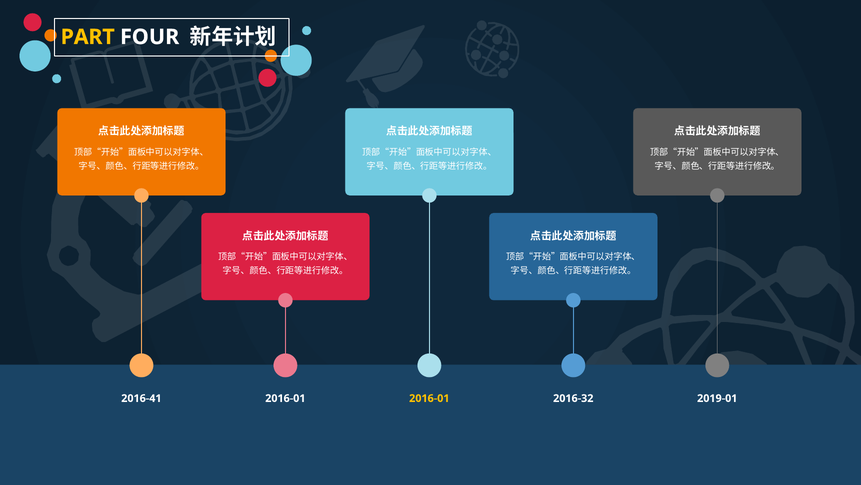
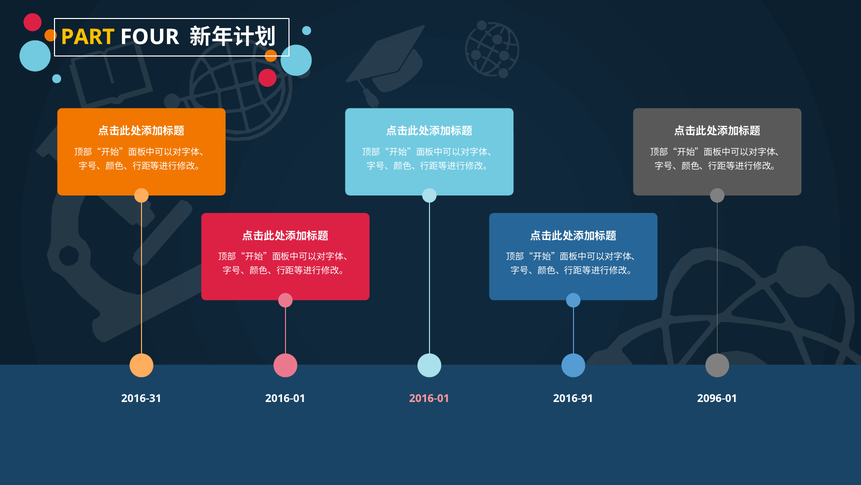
2016-41: 2016-41 -> 2016-31
2016-01 at (429, 398) colour: yellow -> pink
2016-32: 2016-32 -> 2016-91
2019-01: 2019-01 -> 2096-01
